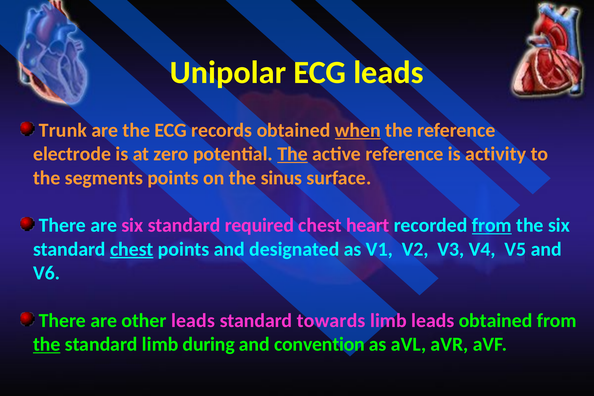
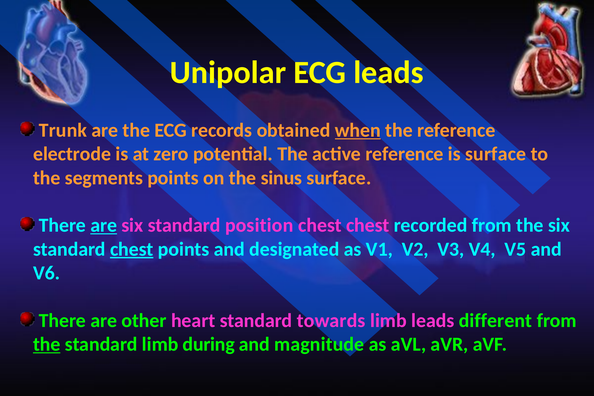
The at (293, 154) underline: present -> none
is activity: activity -> surface
are at (104, 225) underline: none -> present
required: required -> position
chest heart: heart -> chest
from at (492, 225) underline: present -> none
other leads: leads -> heart
leads obtained: obtained -> different
convention: convention -> magnitude
